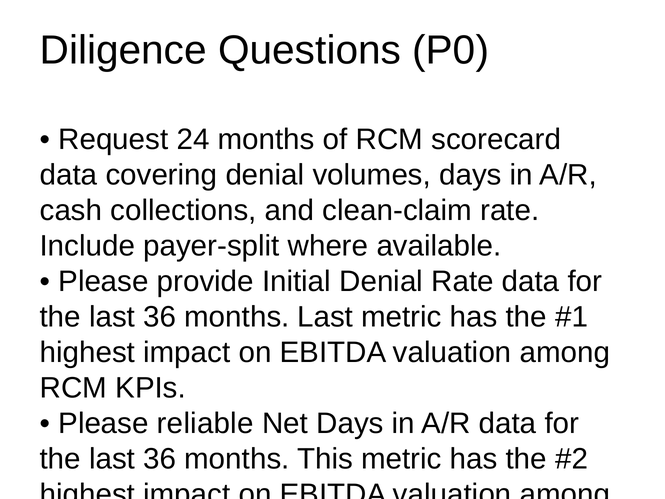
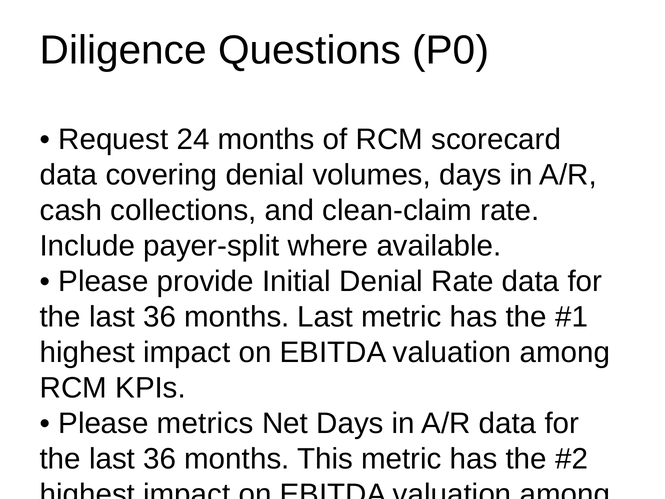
reliable: reliable -> metrics
